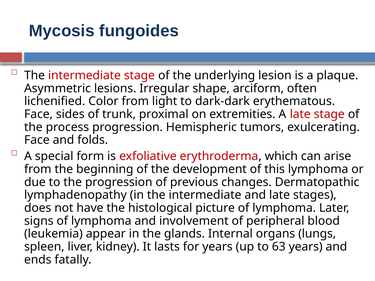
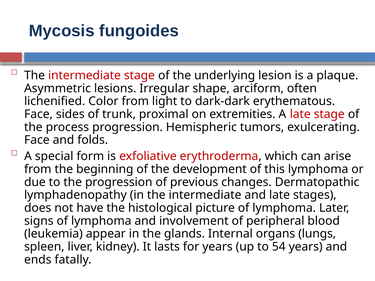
63: 63 -> 54
